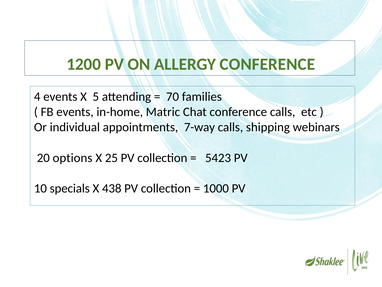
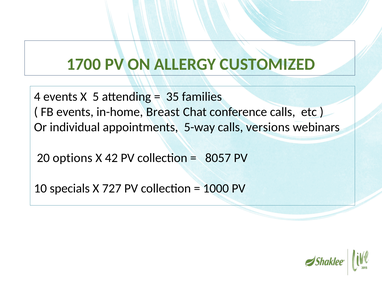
1200: 1200 -> 1700
ALLERGY CONFERENCE: CONFERENCE -> CUSTOMIZED
70: 70 -> 35
Matric: Matric -> Breast
7-way: 7-way -> 5-way
shipping: shipping -> versions
25: 25 -> 42
5423: 5423 -> 8057
438: 438 -> 727
